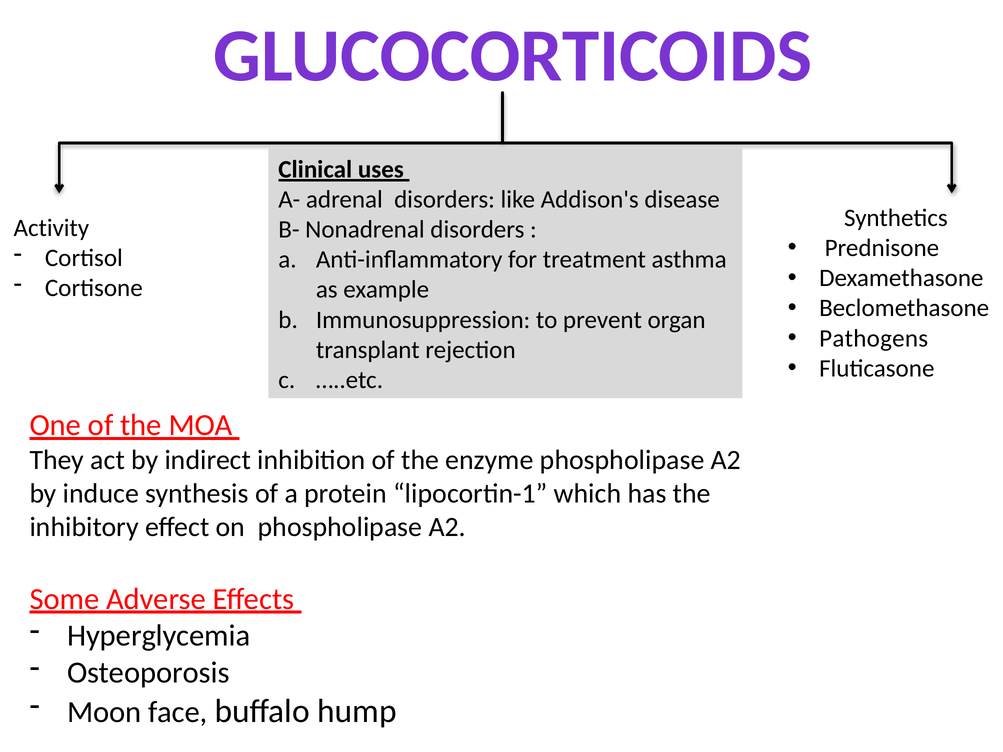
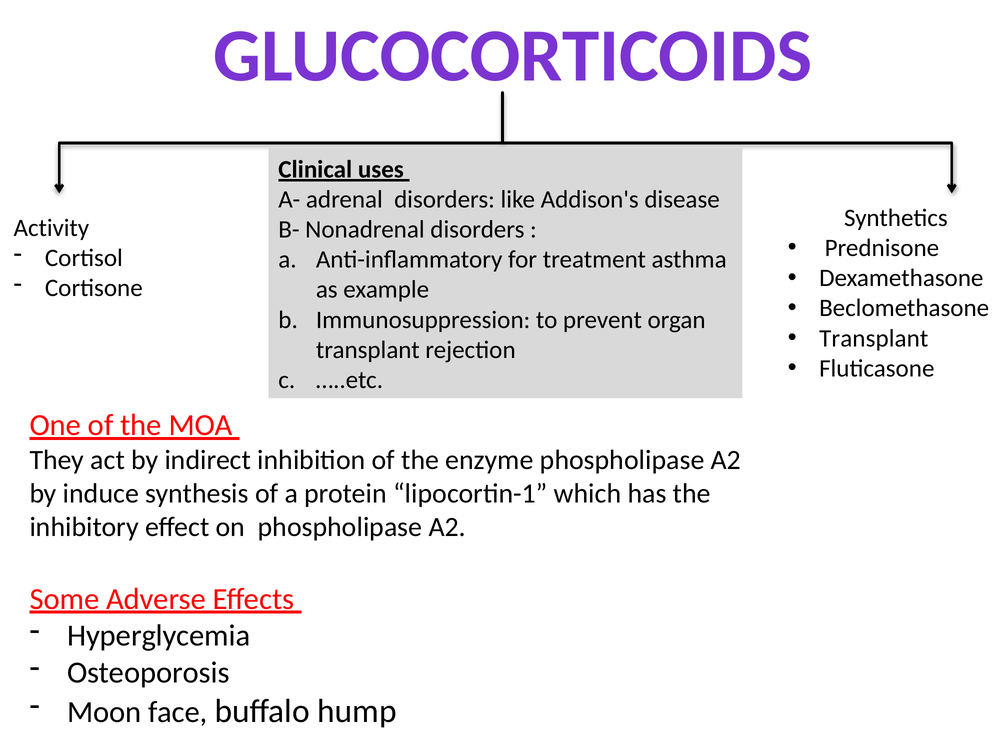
Pathogens at (874, 338): Pathogens -> Transplant
